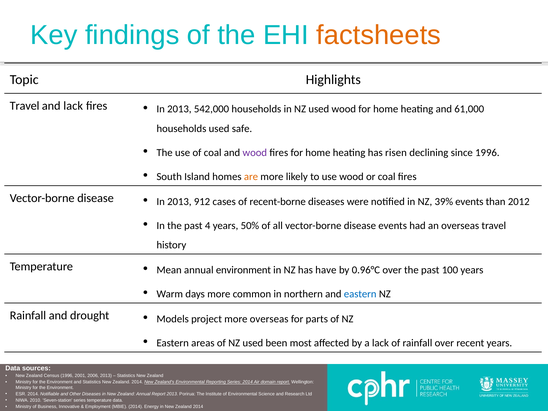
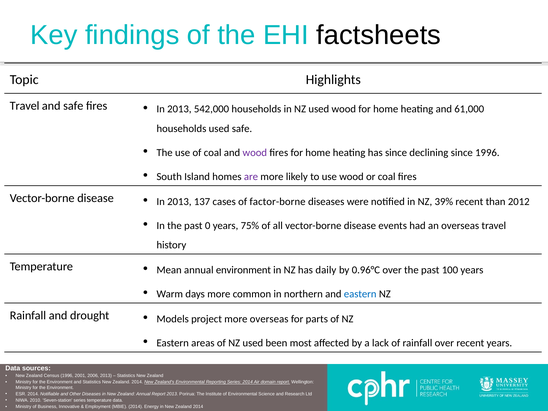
factsheets colour: orange -> black
and lack: lack -> safe
has risen: risen -> since
are colour: orange -> purple
912: 912 -> 137
recent-borne: recent-borne -> factor-borne
39% events: events -> recent
4: 4 -> 0
50%: 50% -> 75%
have: have -> daily
